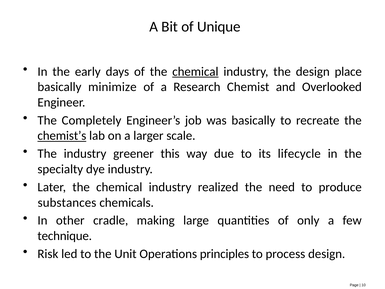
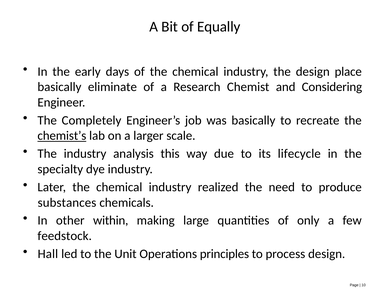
Unique: Unique -> Equally
chemical at (195, 71) underline: present -> none
minimize: minimize -> eliminate
Overlooked: Overlooked -> Considering
greener: greener -> analysis
cradle: cradle -> within
technique: technique -> feedstock
Risk: Risk -> Hall
